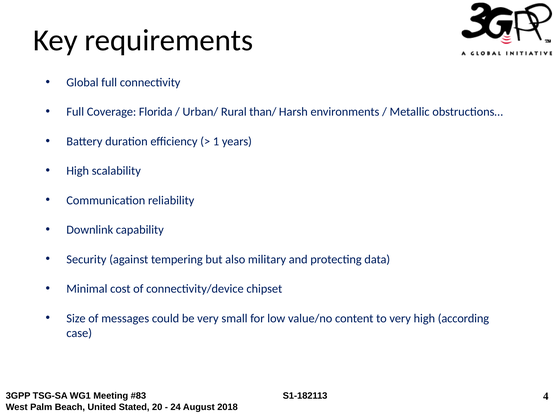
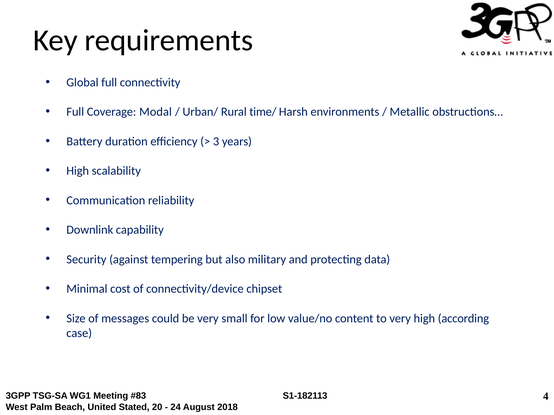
Florida: Florida -> Modal
than/: than/ -> time/
1: 1 -> 3
